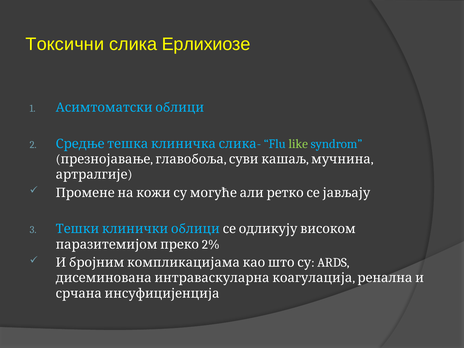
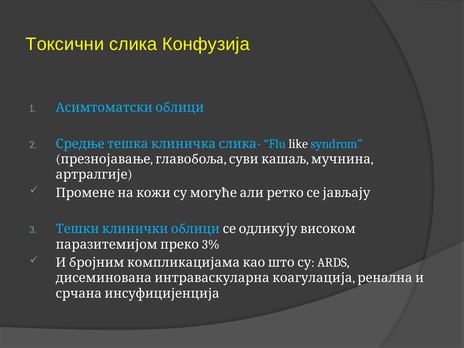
Ерлихиозе: Ерлихиозе -> Конфузија
like colour: light green -> white
2%: 2% -> 3%
